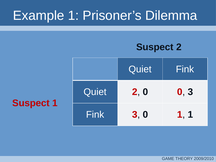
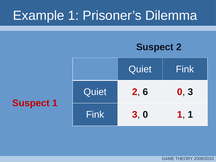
2 0: 0 -> 6
